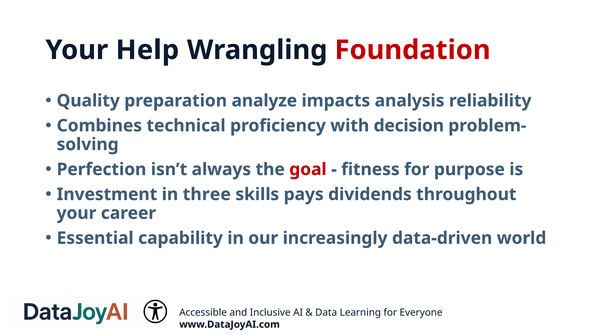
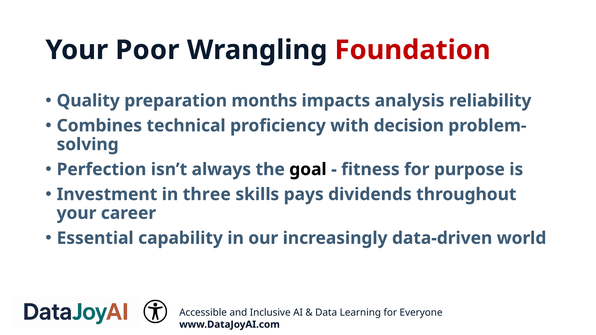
Help: Help -> Poor
analyze: analyze -> months
goal colour: red -> black
